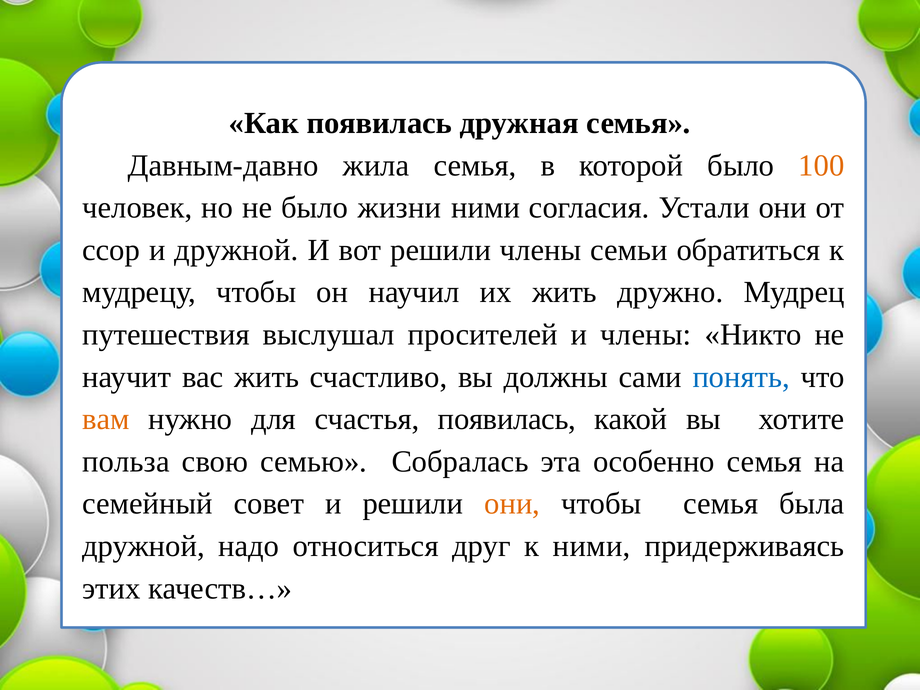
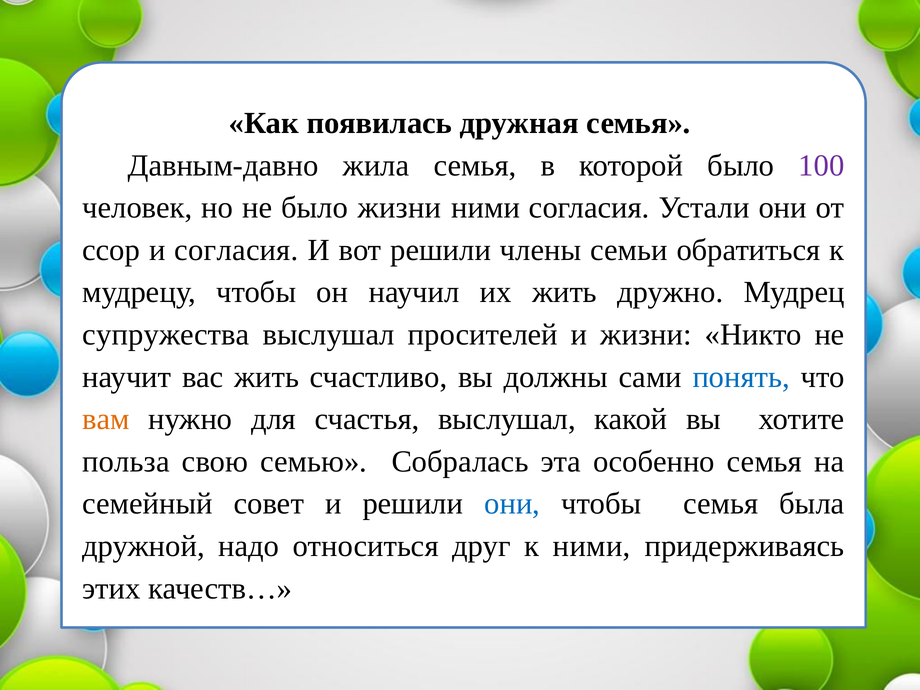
100 colour: orange -> purple
и дружной: дружной -> согласия
путешествия: путешествия -> супружества
и члены: члены -> жизни
счастья появилась: появилась -> выслушал
они at (512, 504) colour: orange -> blue
